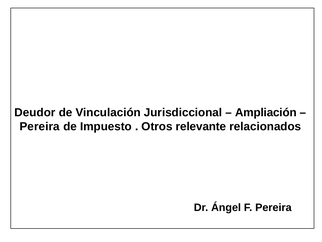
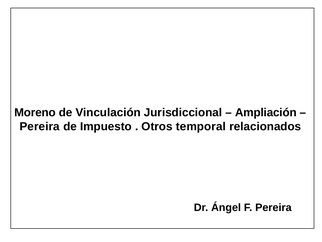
Deudor: Deudor -> Moreno
relevante: relevante -> temporal
